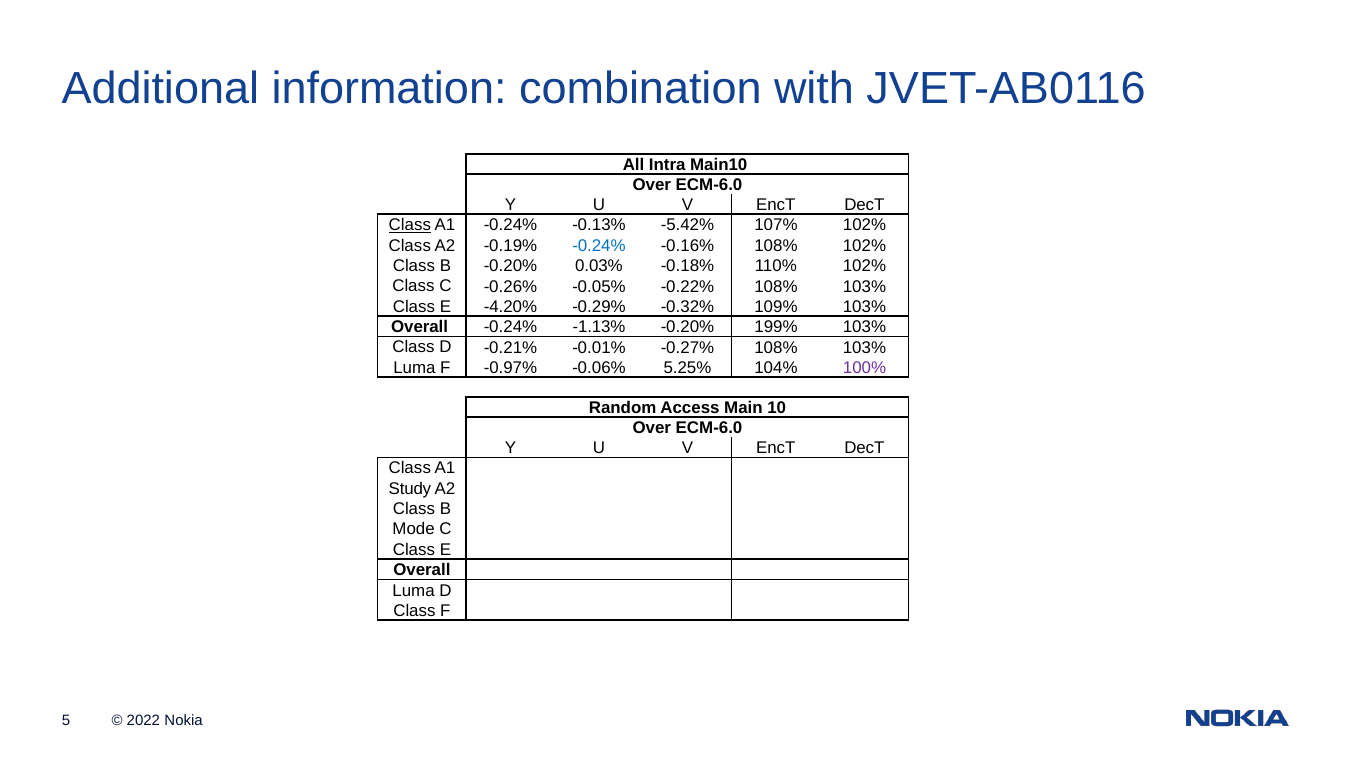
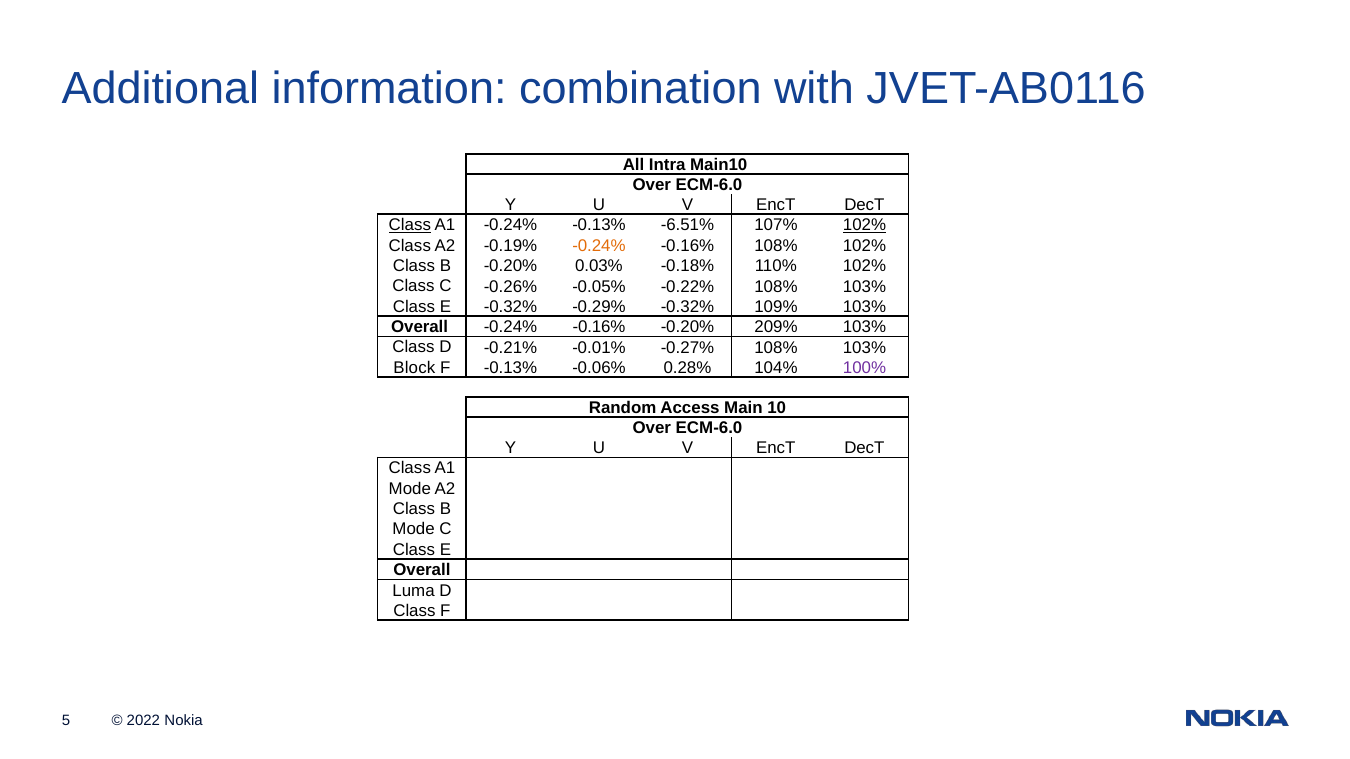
-5.42%: -5.42% -> -6.51%
102% at (864, 226) underline: none -> present
-0.24% at (599, 246) colour: blue -> orange
E -4.20%: -4.20% -> -0.32%
Overall -0.24% -1.13%: -1.13% -> -0.16%
199%: 199% -> 209%
Luma at (414, 368): Luma -> Block
F -0.97%: -0.97% -> -0.13%
5.25%: 5.25% -> 0.28%
Study at (410, 489): Study -> Mode
